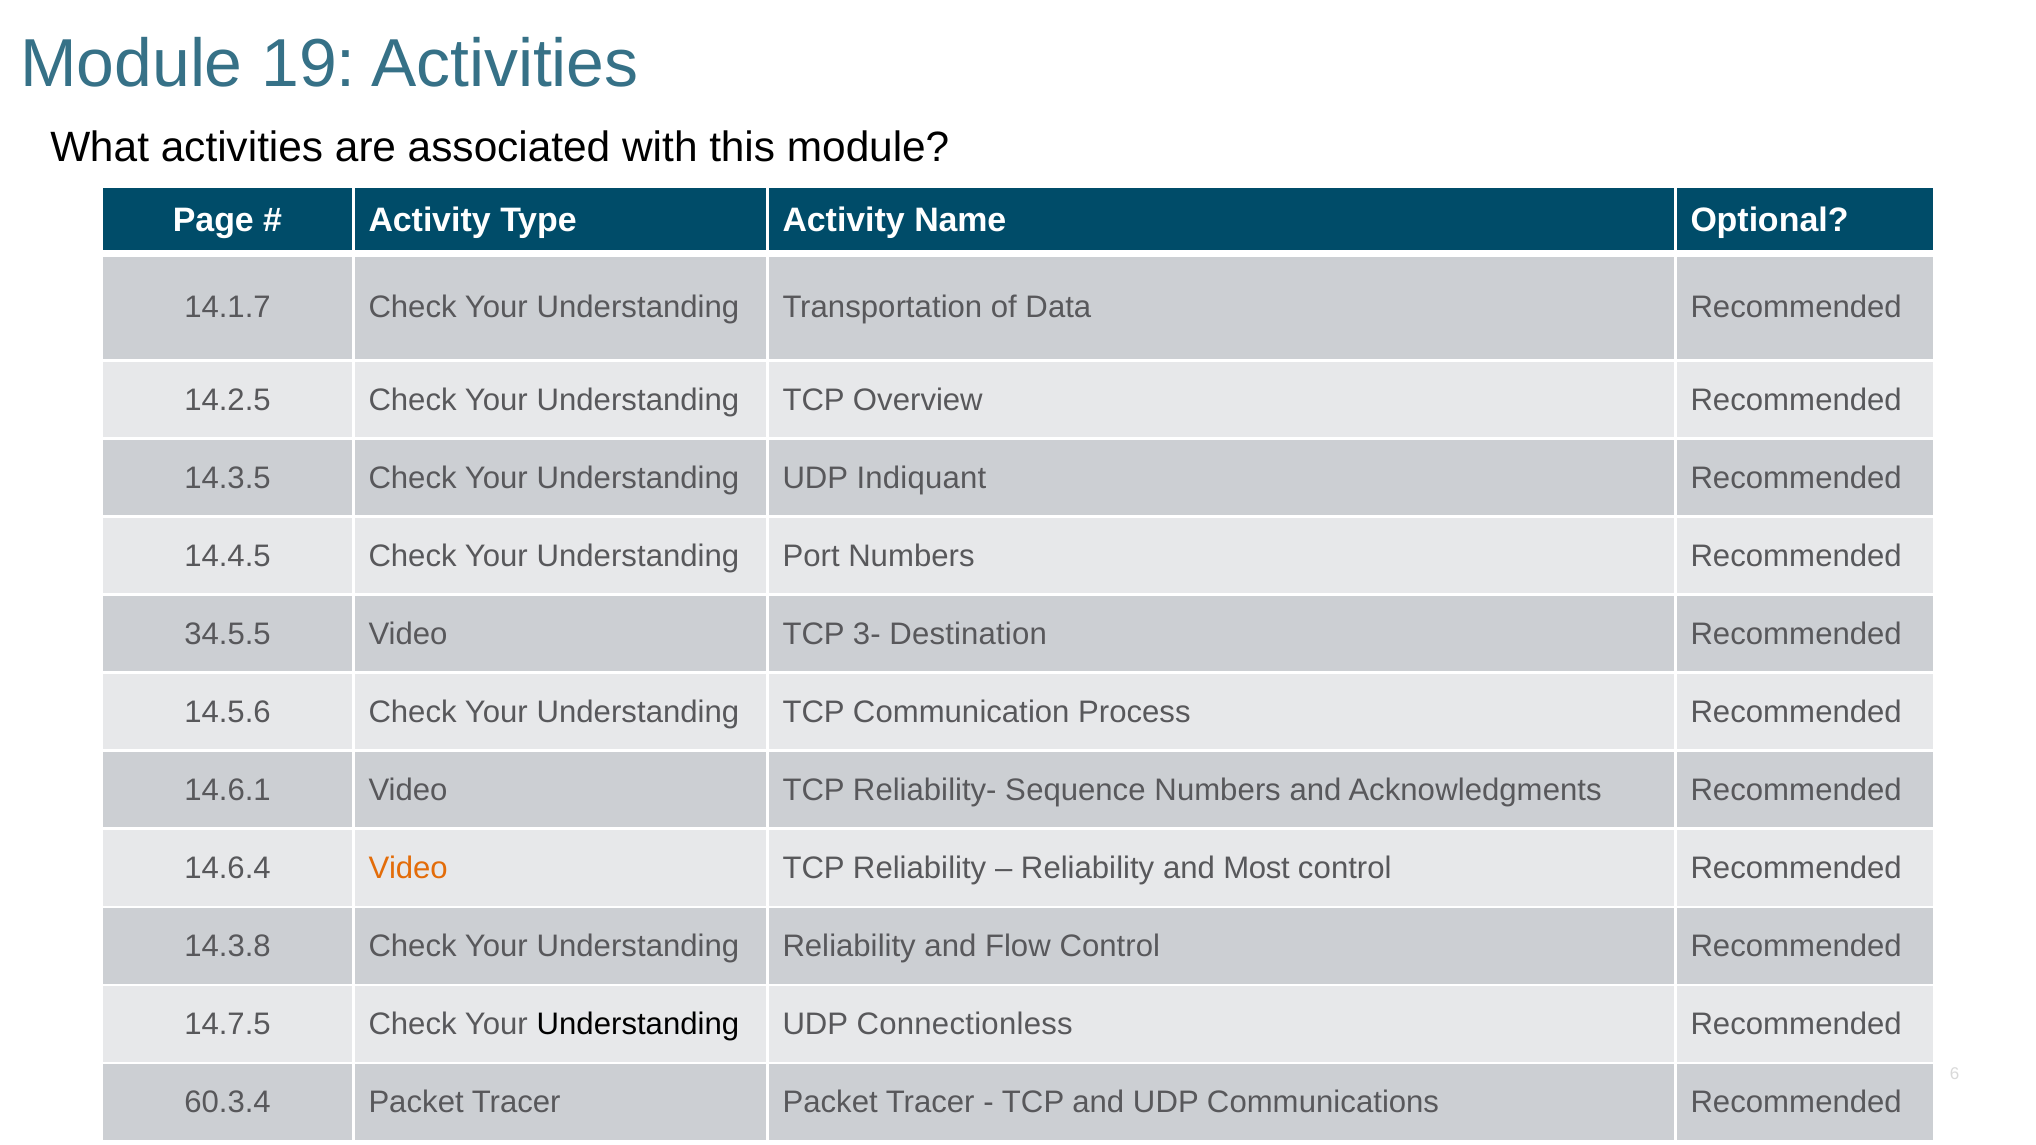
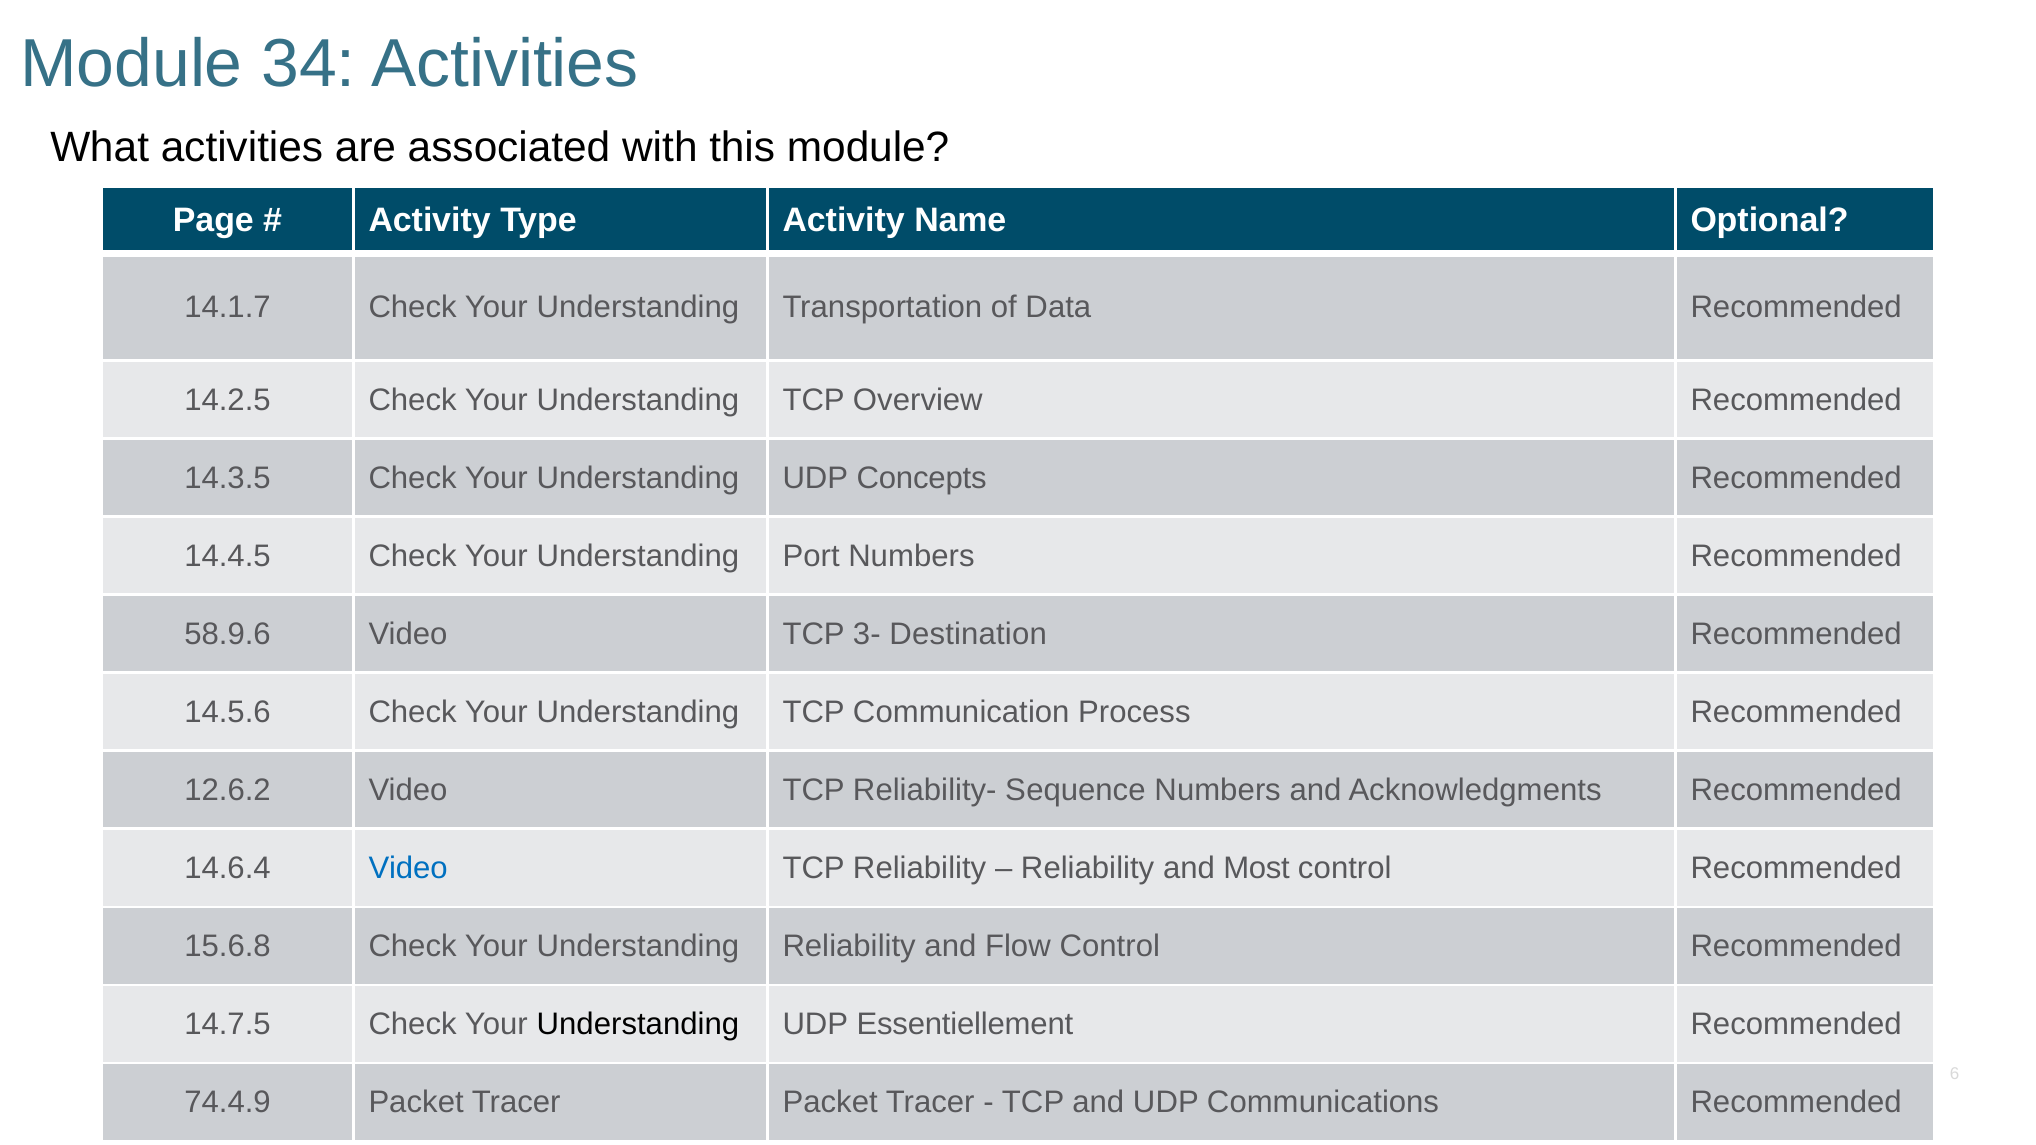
19: 19 -> 34
Indiquant: Indiquant -> Concepts
34.5.5: 34.5.5 -> 58.9.6
14.6.1: 14.6.1 -> 12.6.2
Video at (408, 869) colour: orange -> blue
14.3.8: 14.3.8 -> 15.6.8
Connectionless: Connectionless -> Essentiellement
60.3.4: 60.3.4 -> 74.4.9
